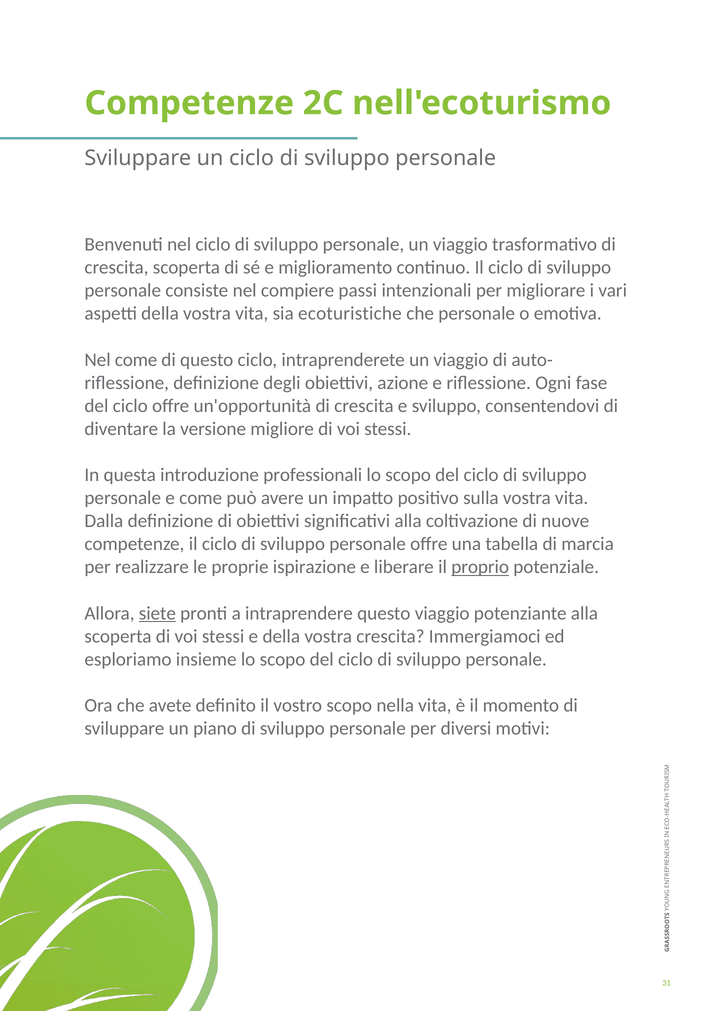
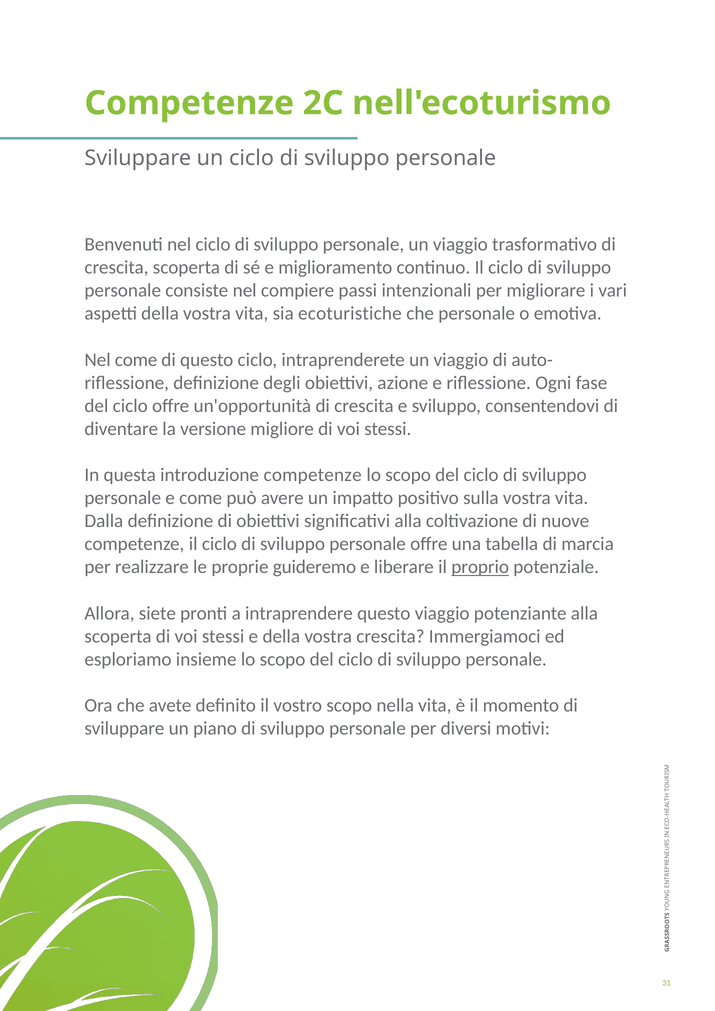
introduzione professionali: professionali -> competenze
ispirazione: ispirazione -> guideremo
siete underline: present -> none
